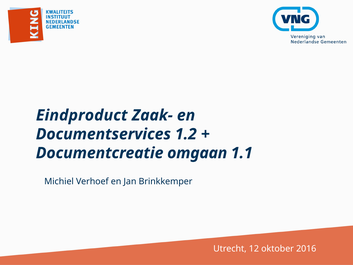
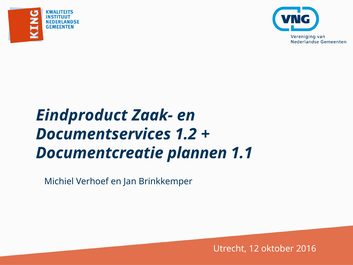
omgaan: omgaan -> plannen
